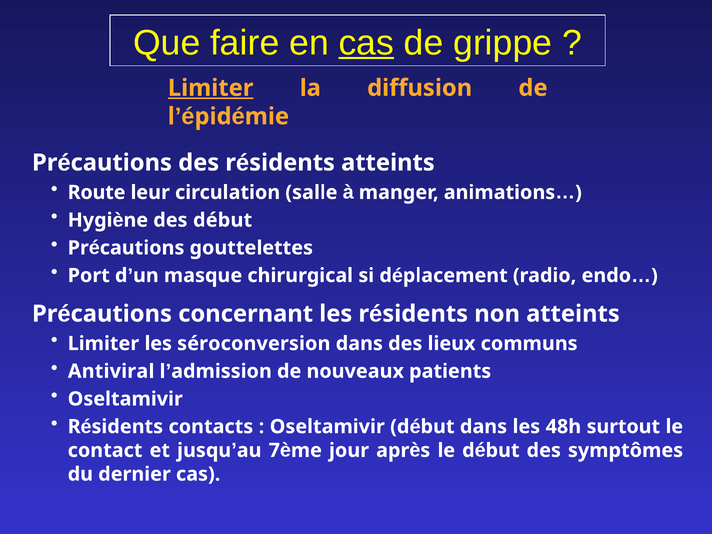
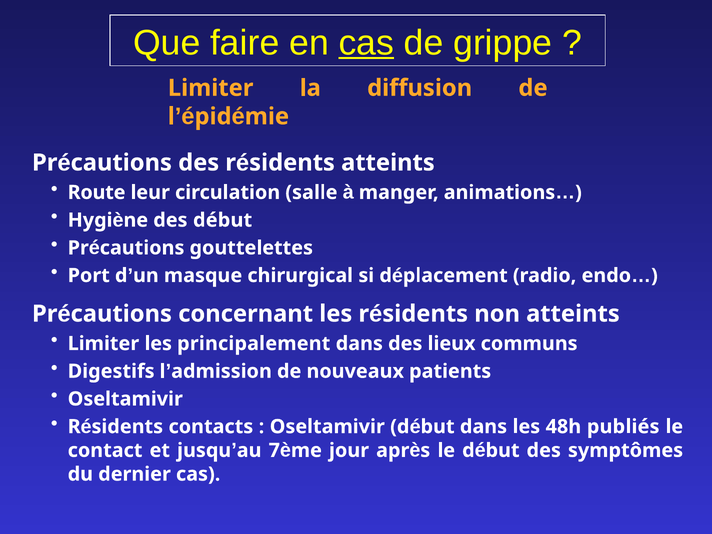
Limiter at (211, 88) underline: present -> none
séroconversion: séroconversion -> principalement
Antiviral: Antiviral -> Digestifs
surtout: surtout -> publiés
